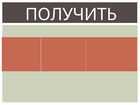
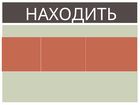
ПОЛУЧИТЬ: ПОЛУЧИТЬ -> НАХОДИТЬ
